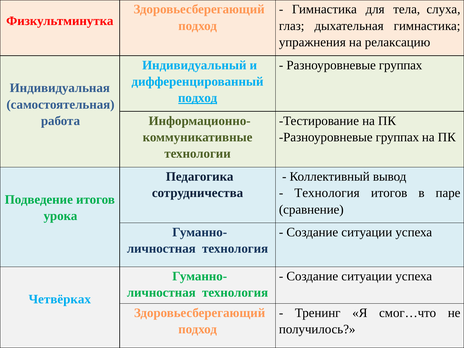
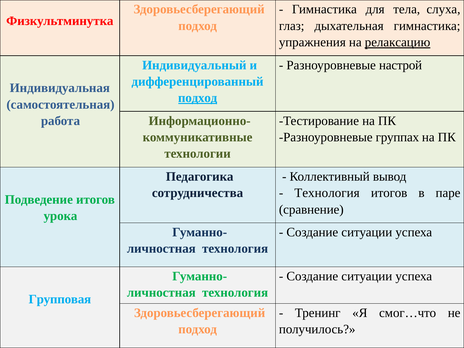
релаксацию underline: none -> present
группах at (401, 65): группах -> настрой
Четвёрках: Четвёрках -> Групповая
